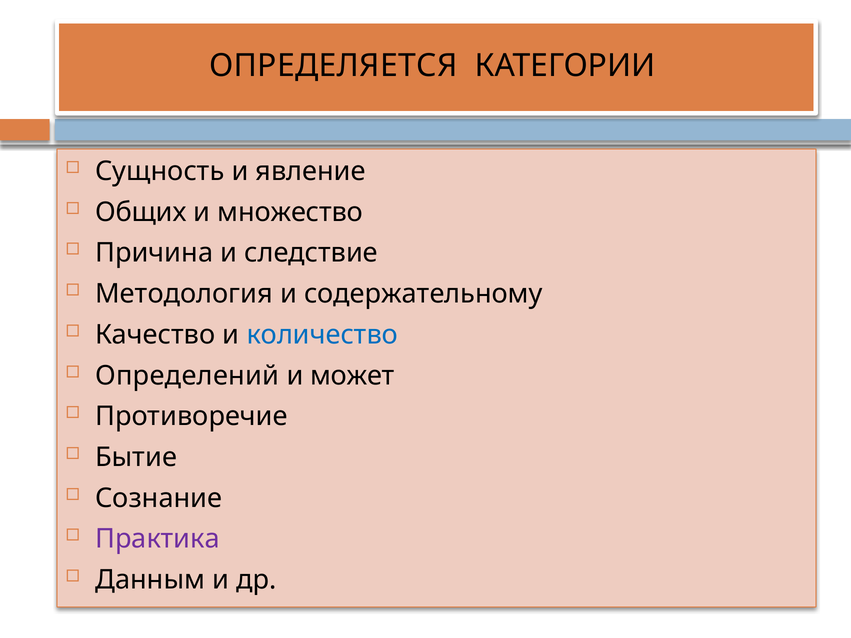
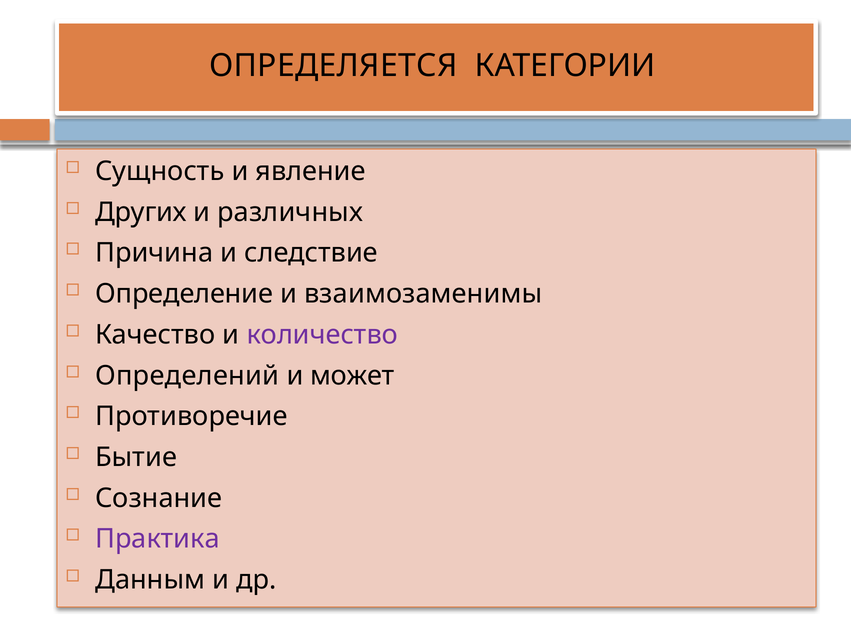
Общих: Общих -> Других
множество: множество -> различных
Методология: Методология -> Определение
содержательному: содержательному -> взаимозаменимы
количество colour: blue -> purple
